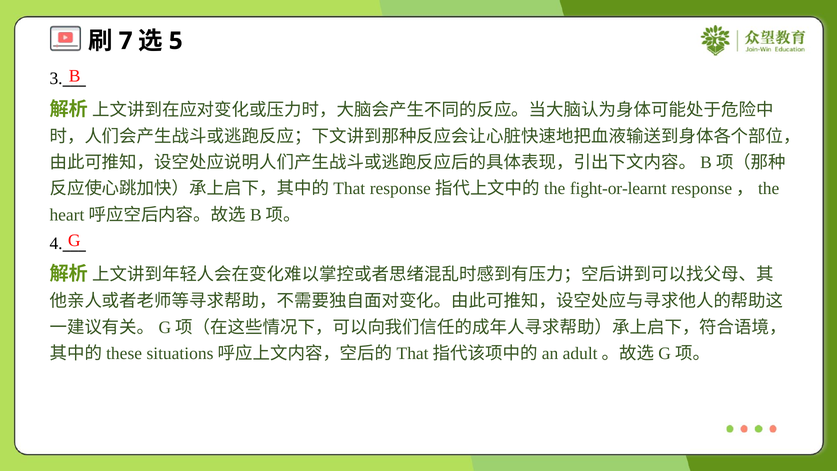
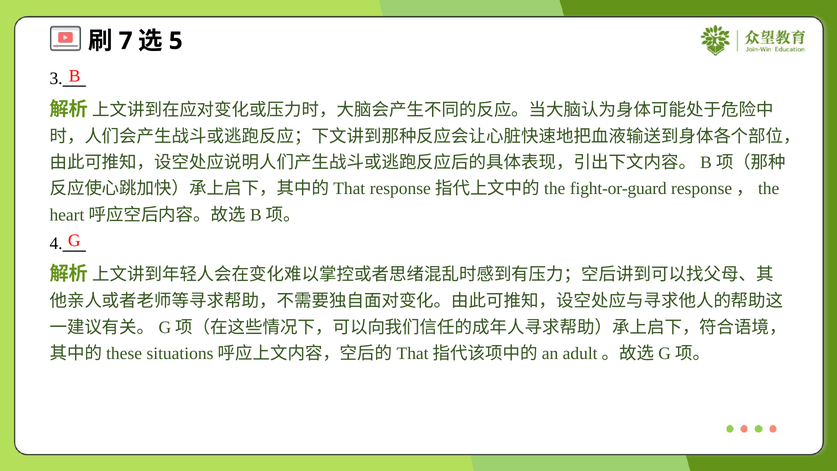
fight-or-learnt: fight-or-learnt -> fight-or-guard
